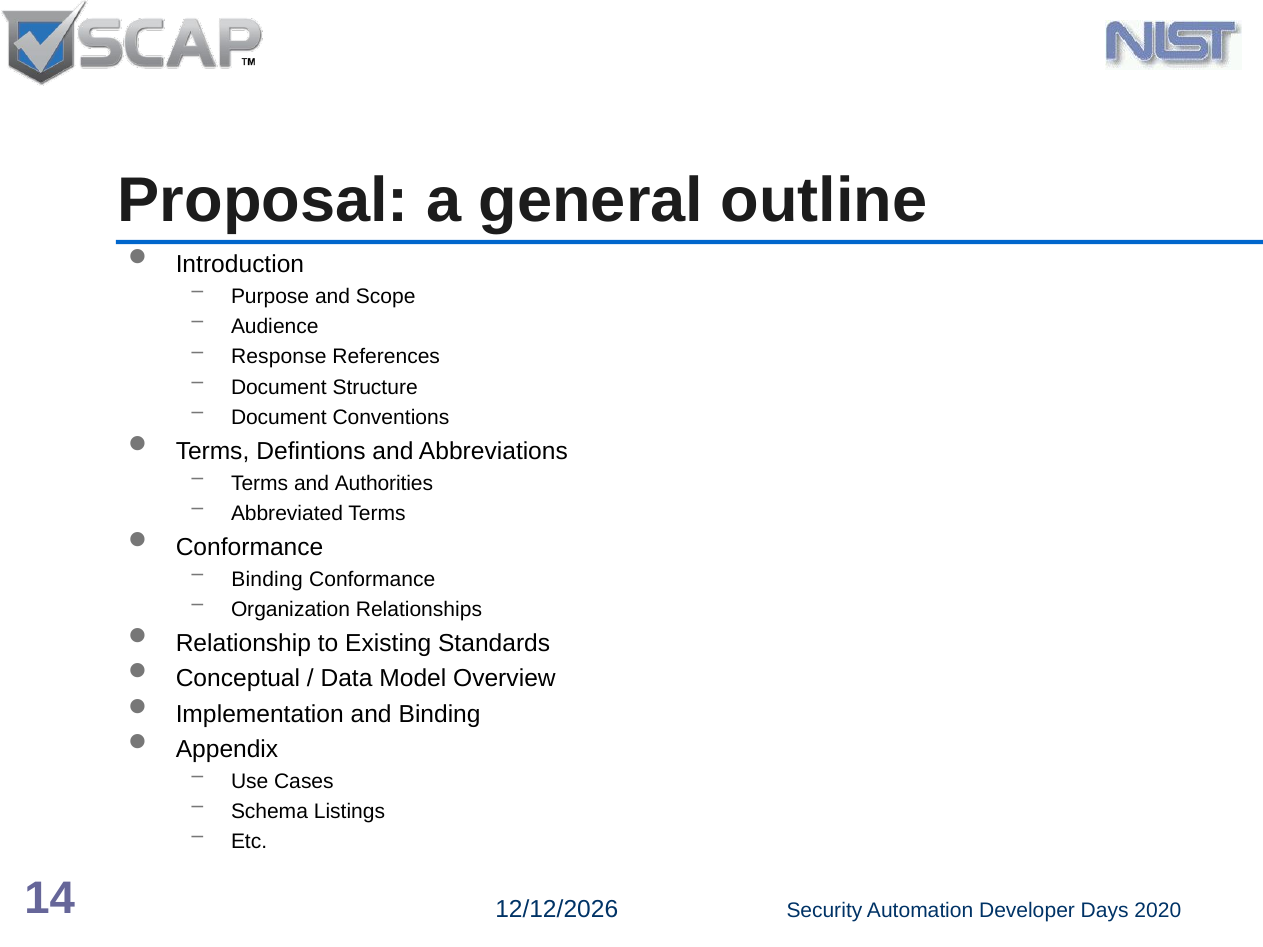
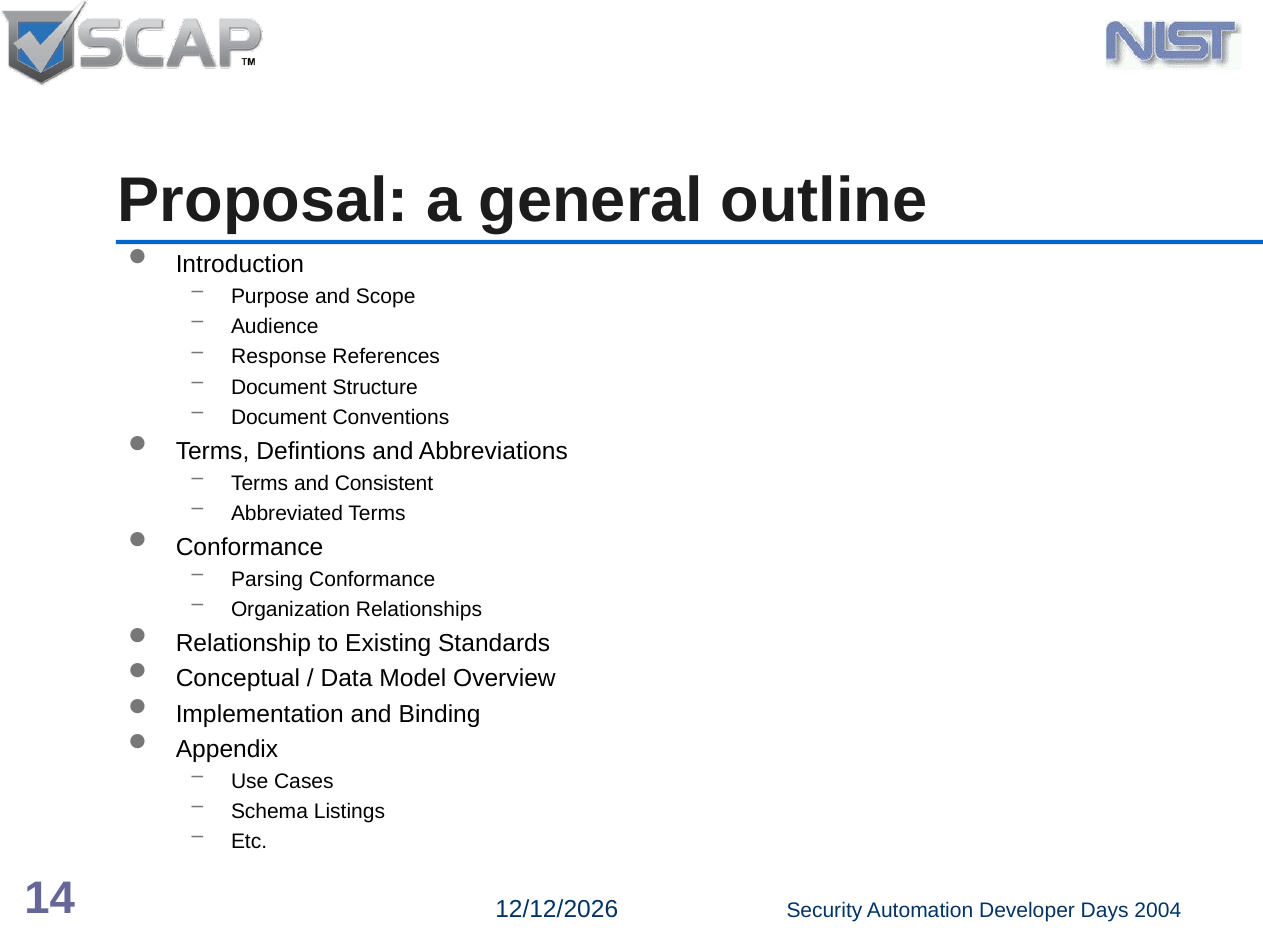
Authorities: Authorities -> Consistent
Binding at (267, 579): Binding -> Parsing
2020: 2020 -> 2004
